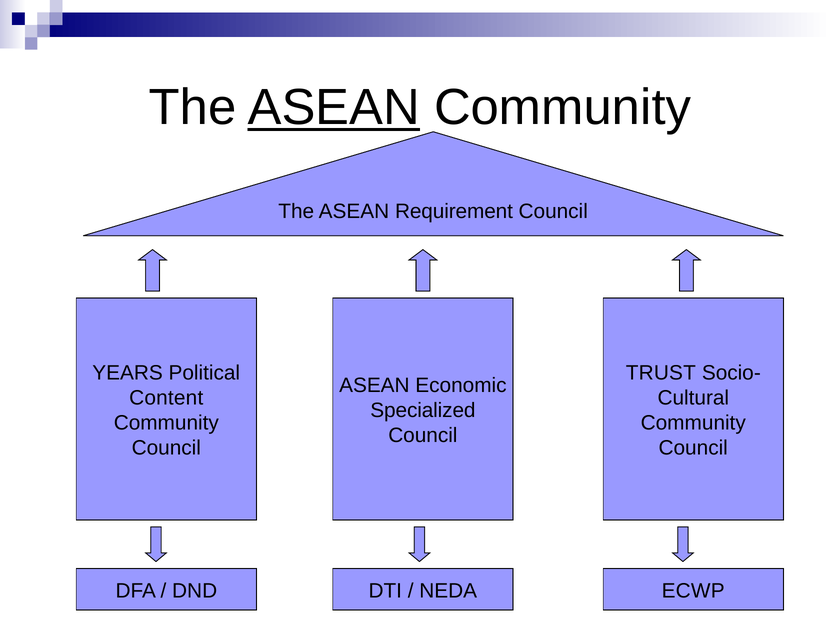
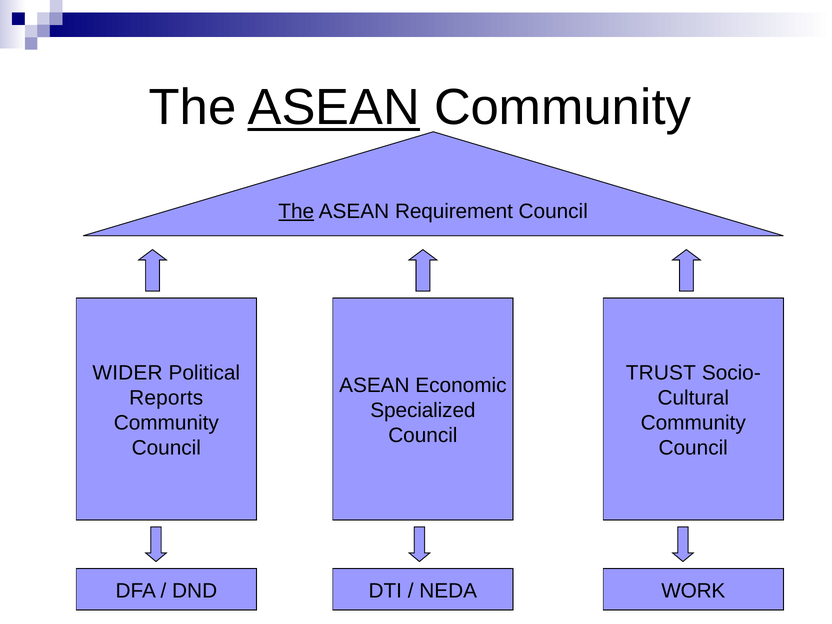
The at (296, 211) underline: none -> present
YEARS: YEARS -> WIDER
Content: Content -> Reports
ECWP: ECWP -> WORK
